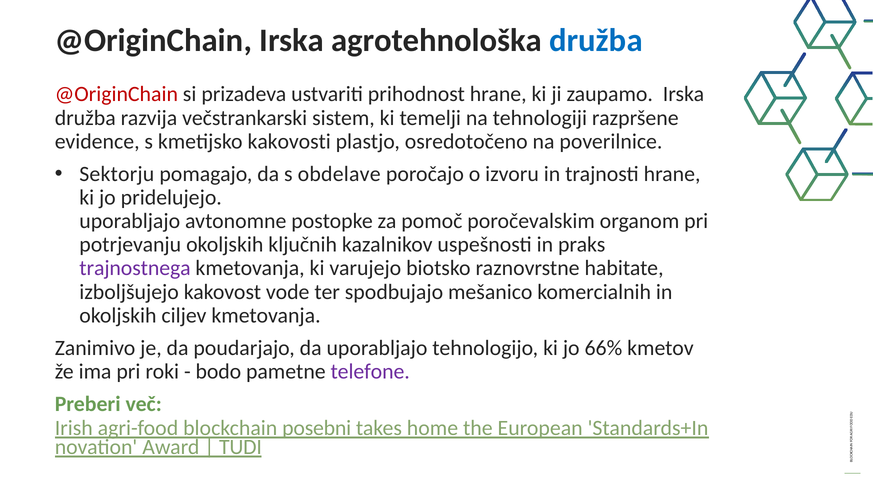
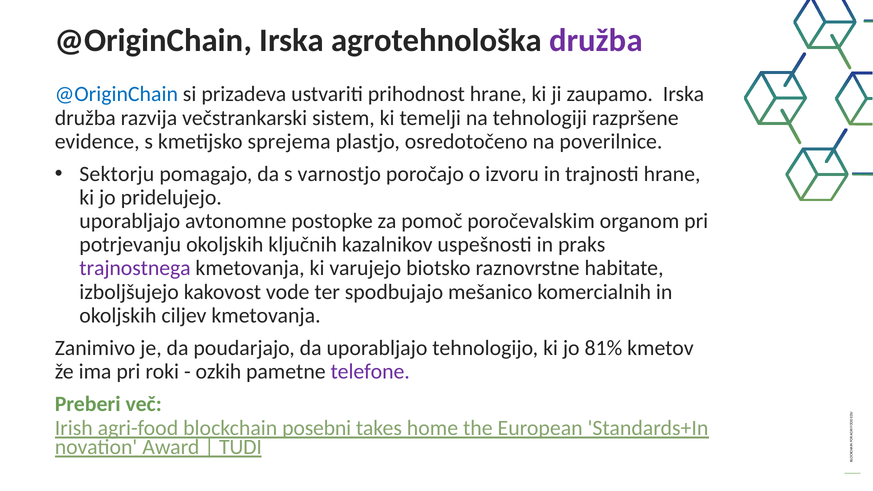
družba at (596, 40) colour: blue -> purple
@OriginChain at (116, 94) colour: red -> blue
kakovosti: kakovosti -> sprejema
obdelave: obdelave -> varnostjo
66%: 66% -> 81%
bodo: bodo -> ozkih
